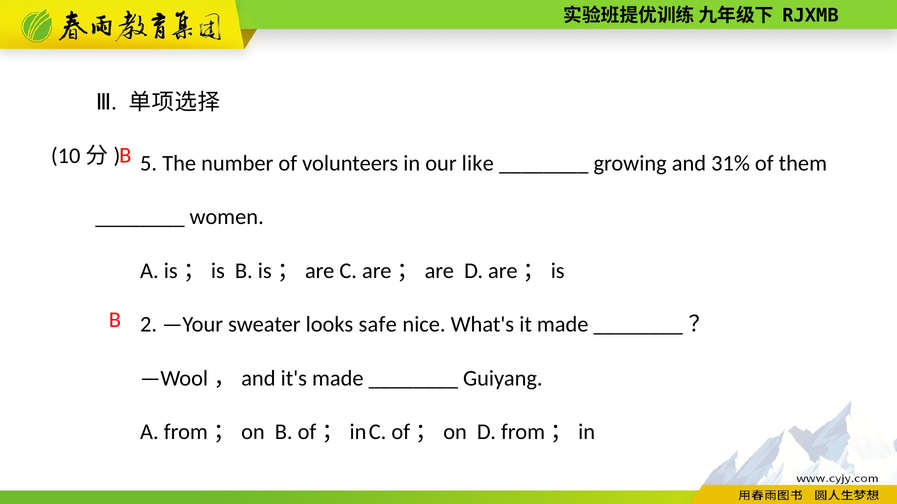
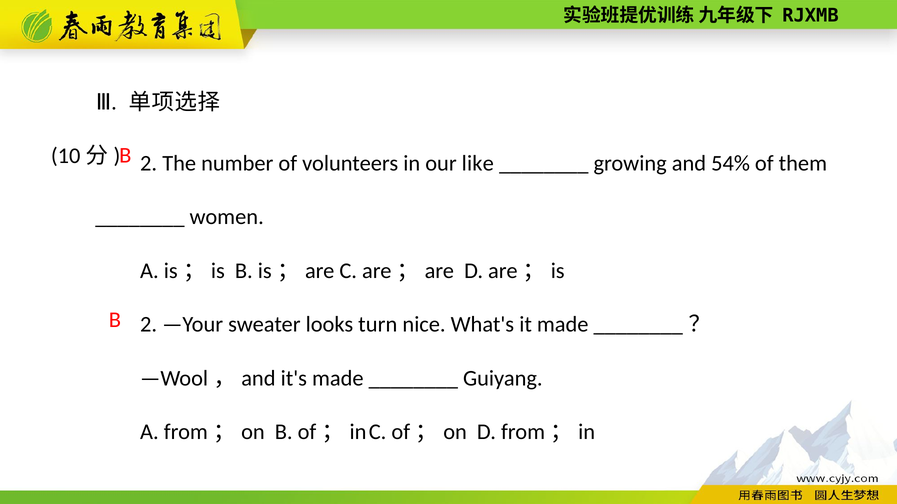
5 at (149, 163): 5 -> 2
31%: 31% -> 54%
safe: safe -> turn
